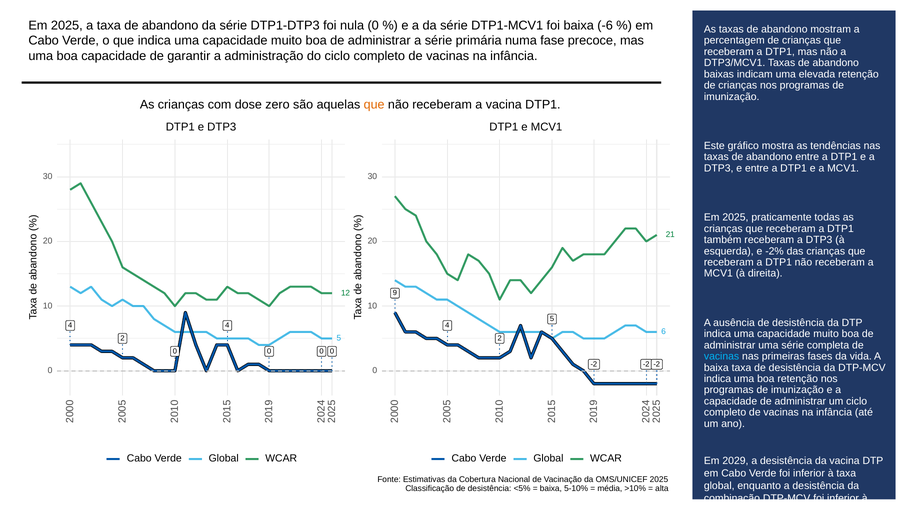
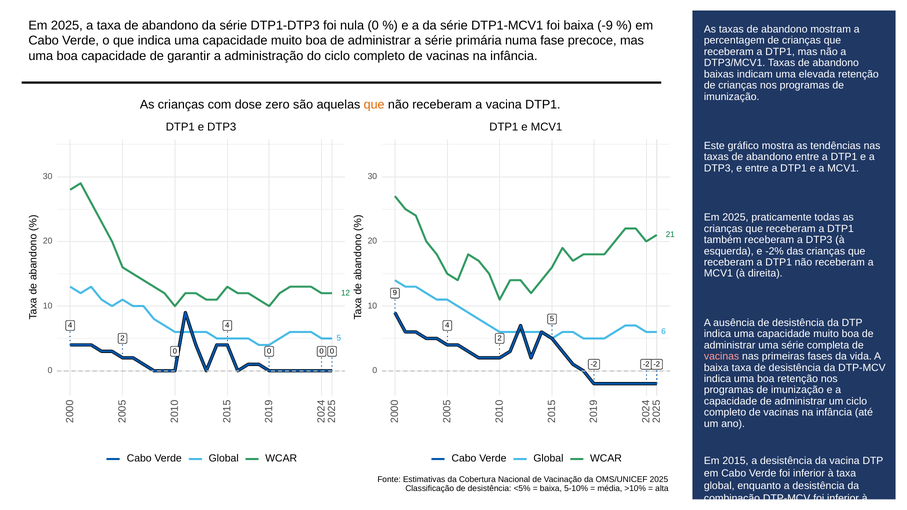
-6: -6 -> -9
vacinas at (722, 357) colour: light blue -> pink
2029: 2029 -> 2015
